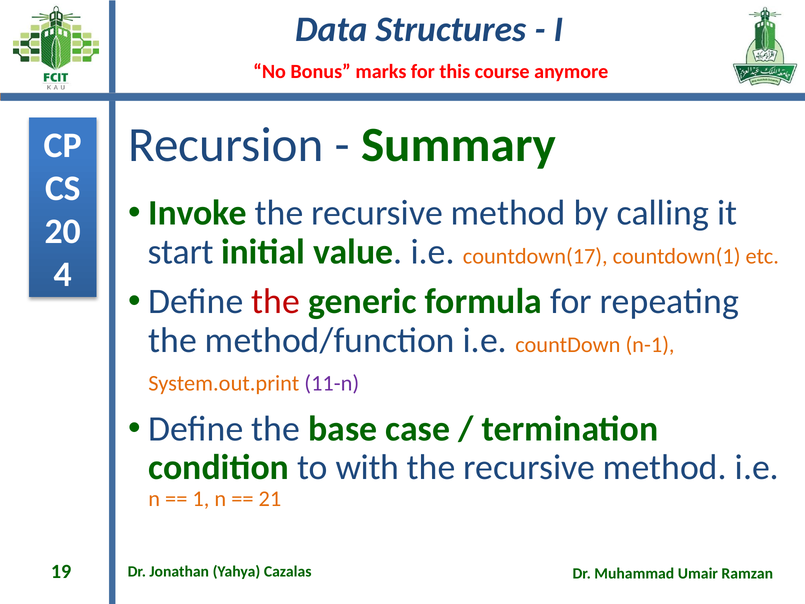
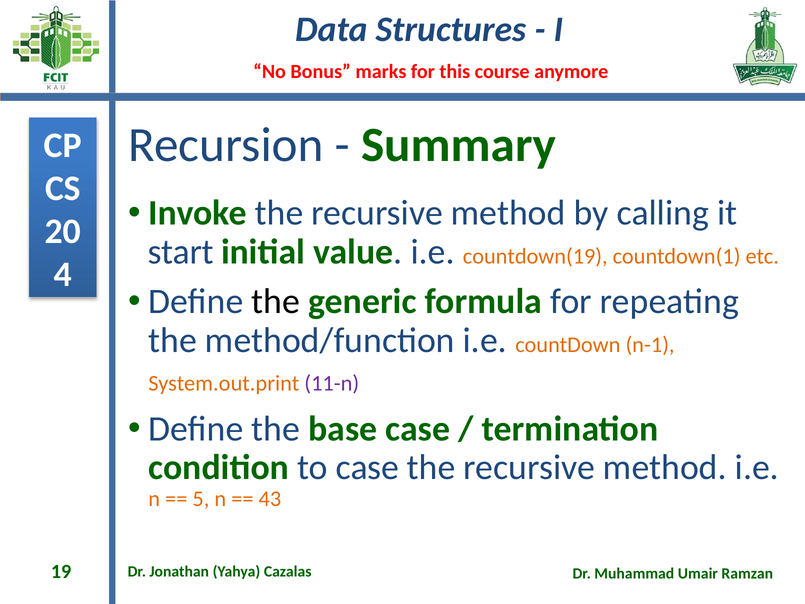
countdown(17: countdown(17 -> countdown(19
the at (276, 302) colour: red -> black
to with: with -> case
1: 1 -> 5
21: 21 -> 43
